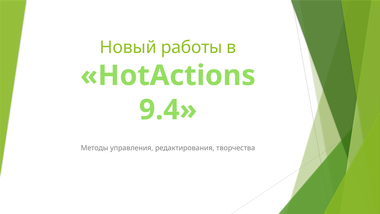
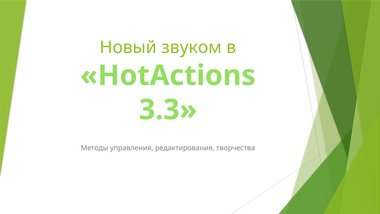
работы: работы -> звуком
9.4: 9.4 -> 3.3
